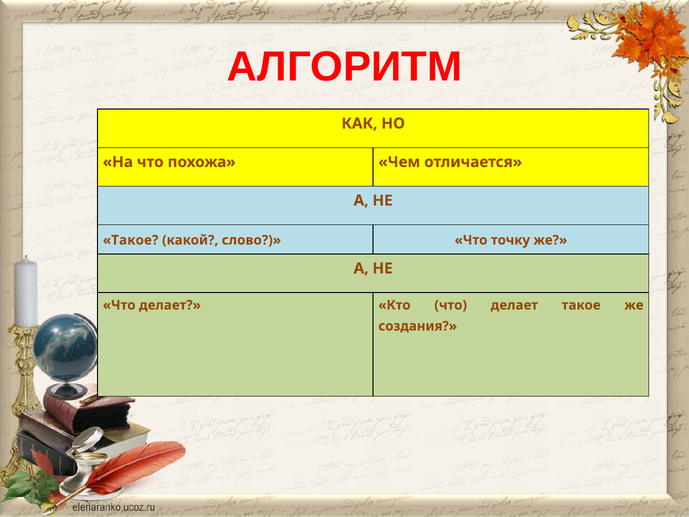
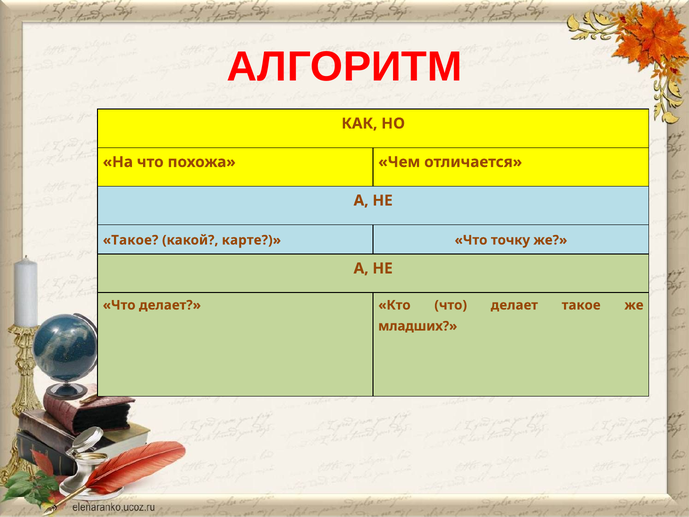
слово: слово -> карте
создания: создания -> младших
